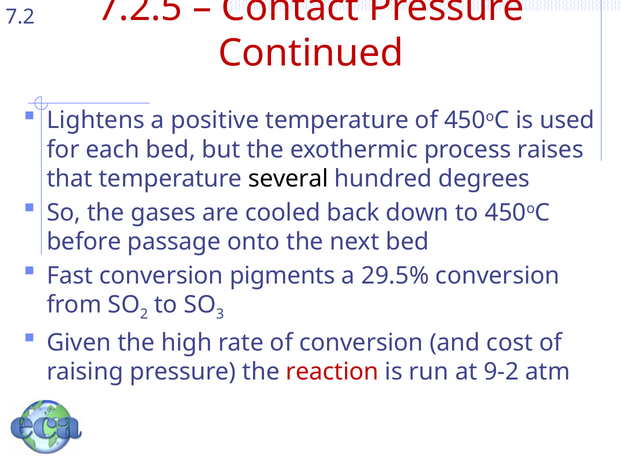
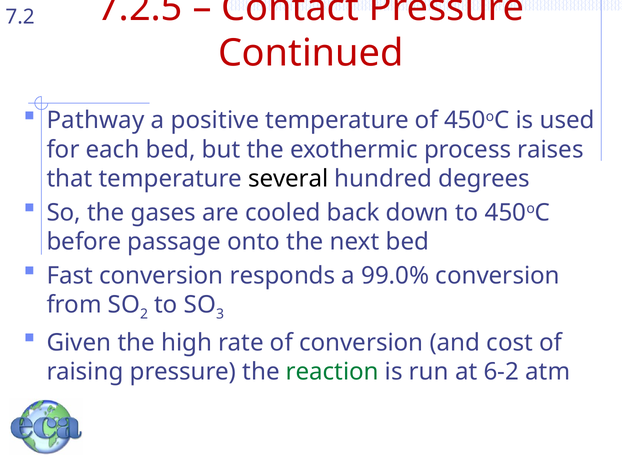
Lightens: Lightens -> Pathway
pigments: pigments -> responds
29.5%: 29.5% -> 99.0%
reaction colour: red -> green
9-2: 9-2 -> 6-2
